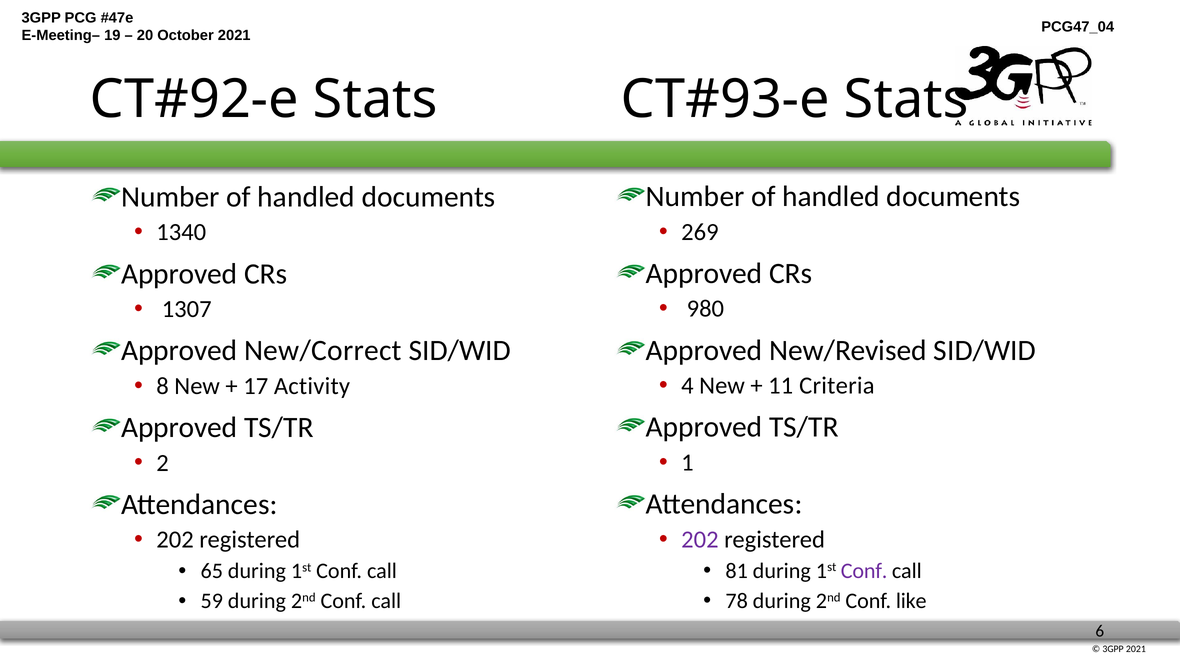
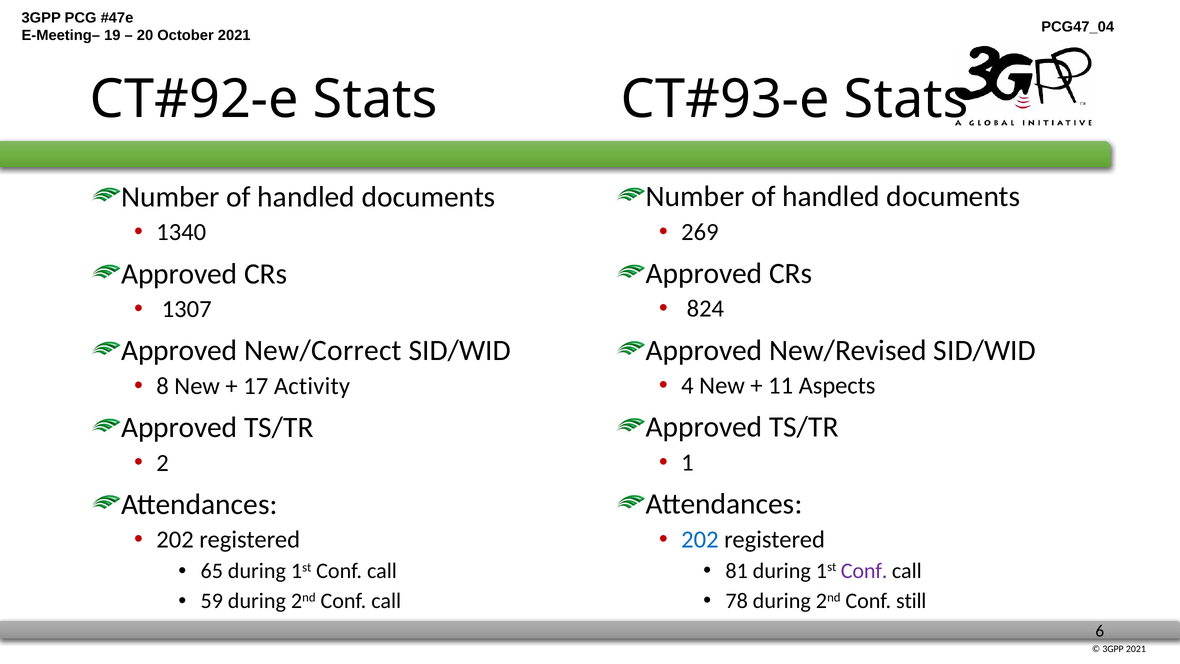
980: 980 -> 824
Criteria: Criteria -> Aspects
202 at (700, 539) colour: purple -> blue
like: like -> still
